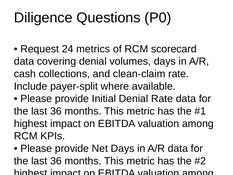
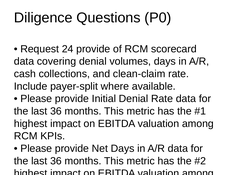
24 metrics: metrics -> provide
